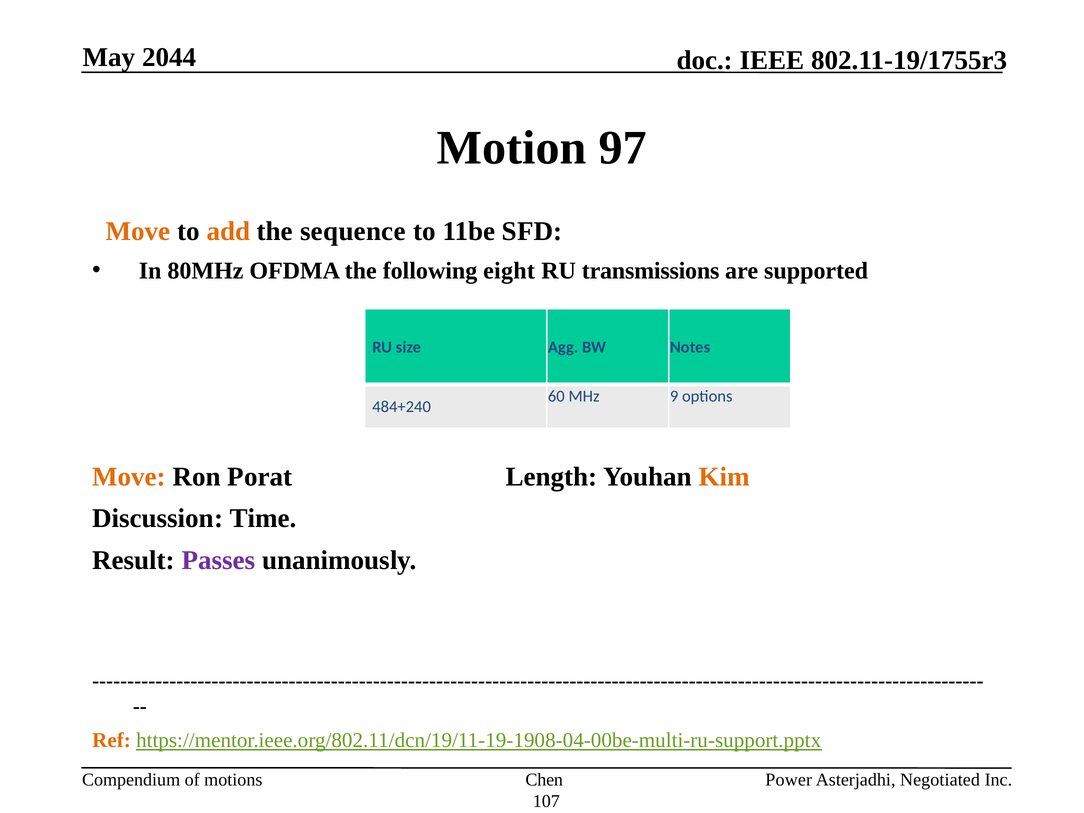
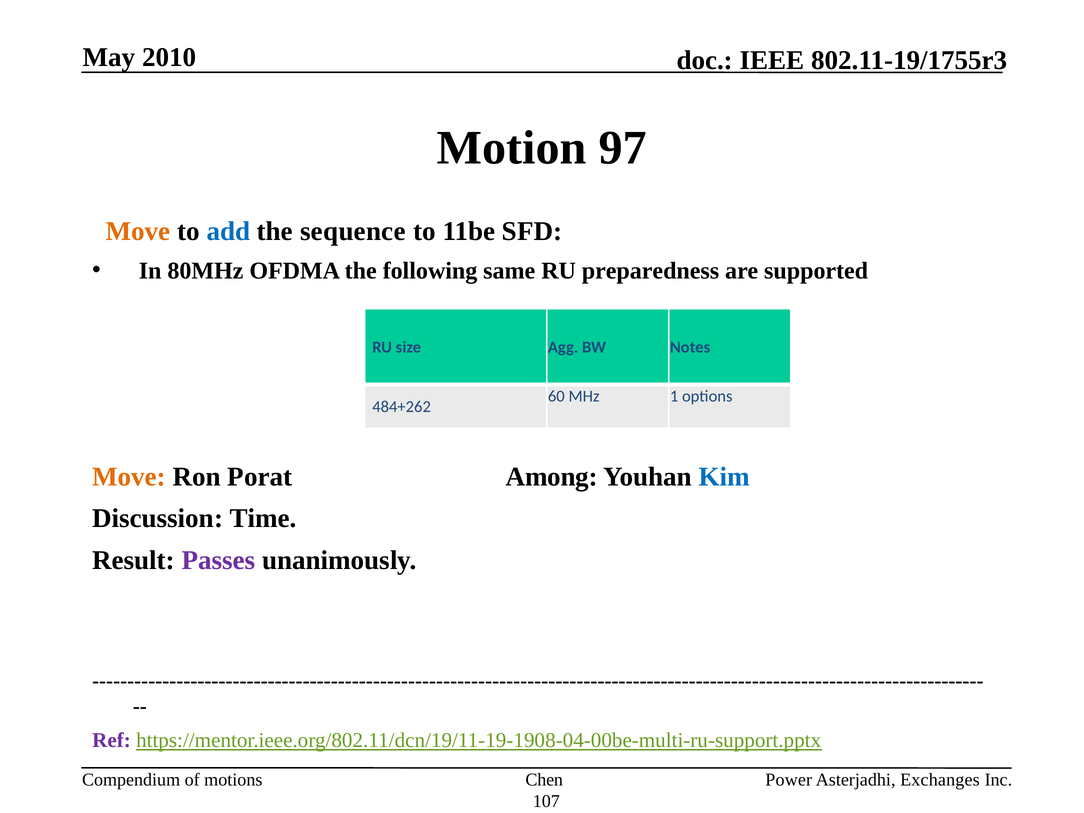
2044: 2044 -> 2010
add colour: orange -> blue
eight: eight -> same
transmissions: transmissions -> preparedness
9: 9 -> 1
484+240: 484+240 -> 484+262
Length: Length -> Among
Kim colour: orange -> blue
Ref colour: orange -> purple
Negotiated: Negotiated -> Exchanges
